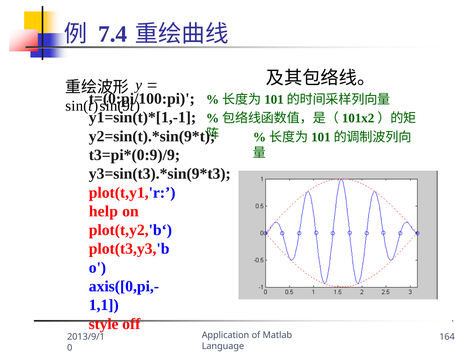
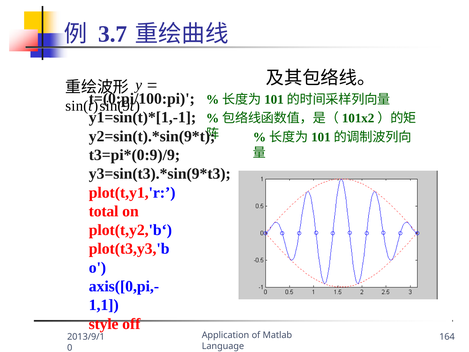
7.4: 7.4 -> 3.7
help: help -> total
